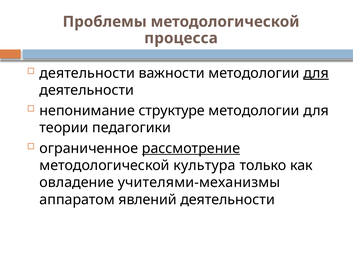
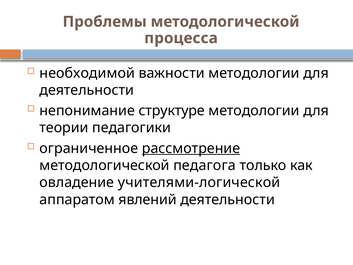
деятельности at (87, 73): деятельности -> необходимой
для at (316, 73) underline: present -> none
культура: культура -> педагога
учителями-механизмы: учителями-механизмы -> учителями-логической
